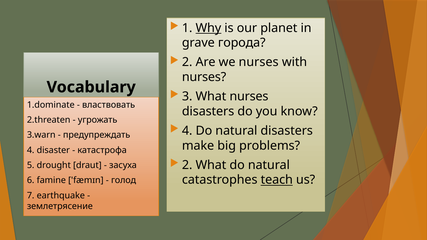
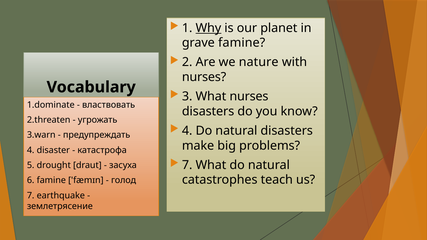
grave города: города -> famine
we nurses: nurses -> nature
2 at (187, 165): 2 -> 7
teach underline: present -> none
